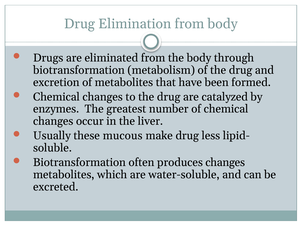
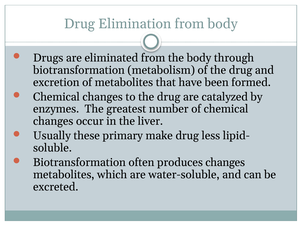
mucous: mucous -> primary
